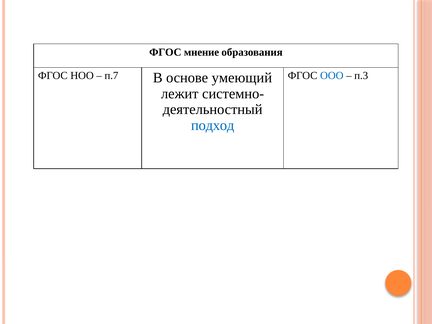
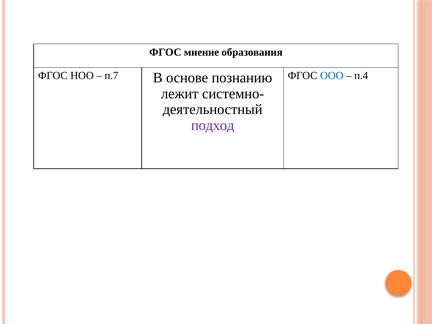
умеющий: умеющий -> познанию
п.3: п.3 -> п.4
подход colour: blue -> purple
